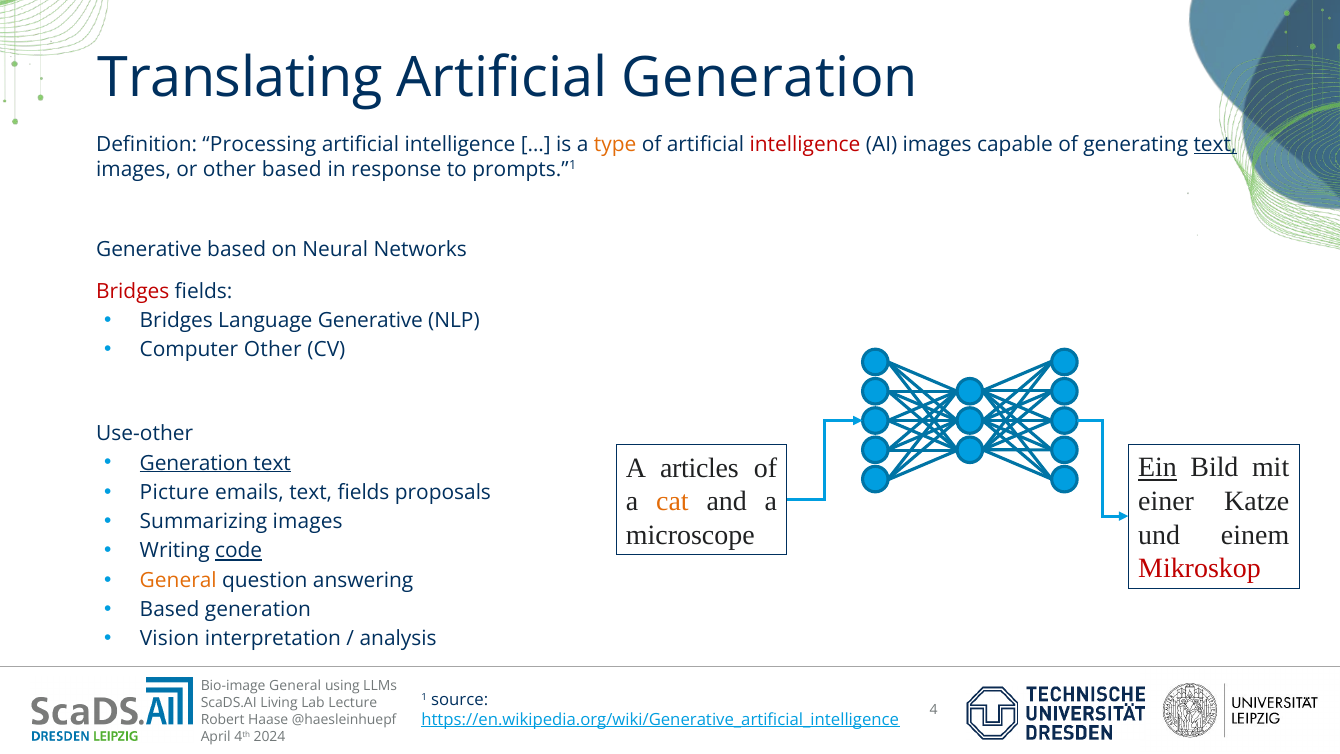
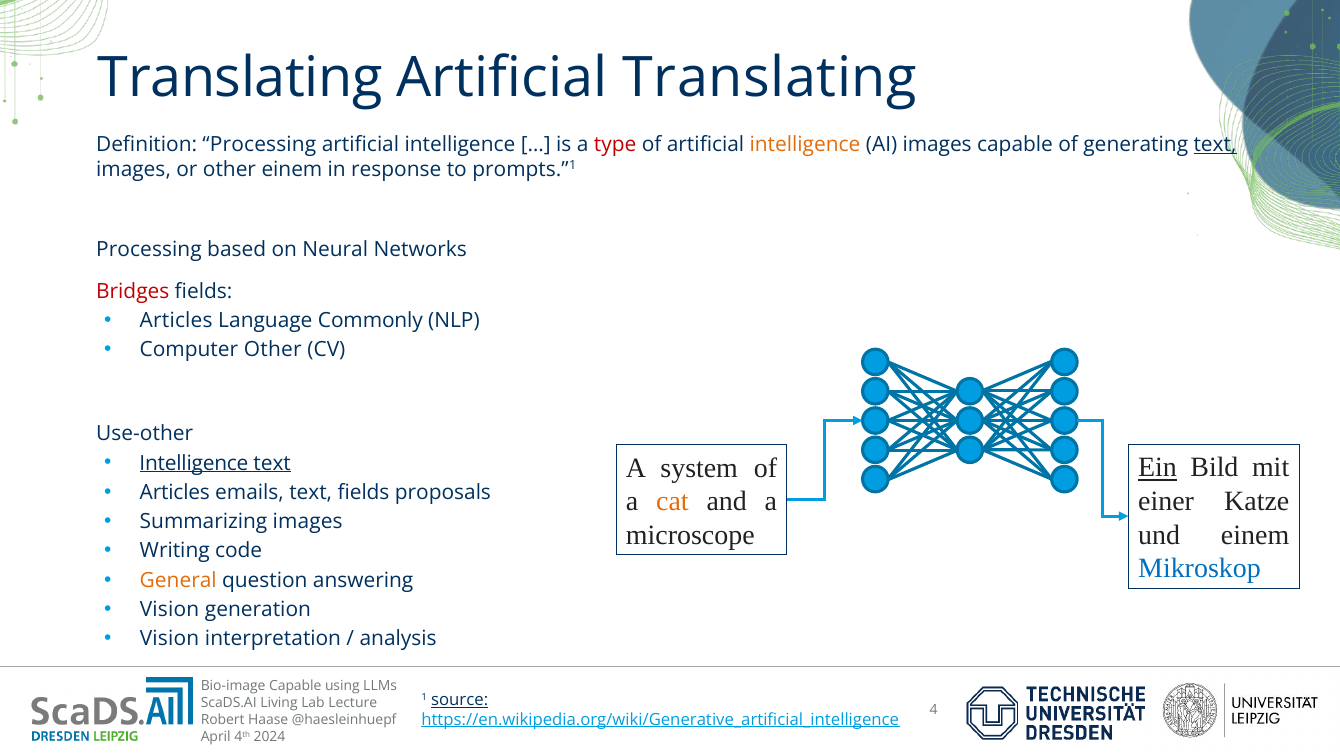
Artificial Generation: Generation -> Translating
type colour: orange -> red
intelligence at (805, 144) colour: red -> orange
other based: based -> einem
Generative at (149, 249): Generative -> Processing
Bridges at (176, 321): Bridges -> Articles
Language Generative: Generative -> Commonly
Generation at (194, 463): Generation -> Intelligence
articles: articles -> system
Picture at (175, 492): Picture -> Articles
code underline: present -> none
Mikroskop colour: red -> blue
Based at (170, 610): Based -> Vision
General at (295, 686): General -> Capable
source underline: none -> present
